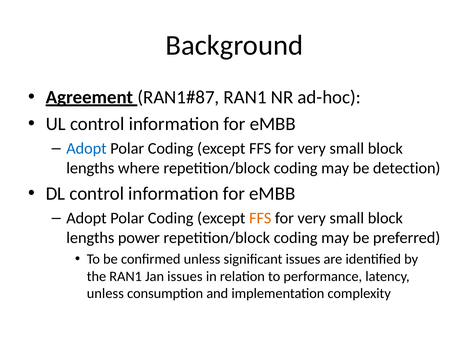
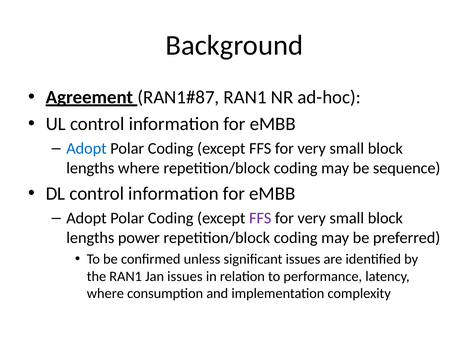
detection: detection -> sequence
FFS at (260, 218) colour: orange -> purple
unless at (105, 293): unless -> where
